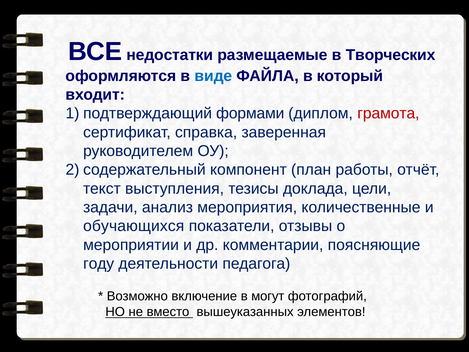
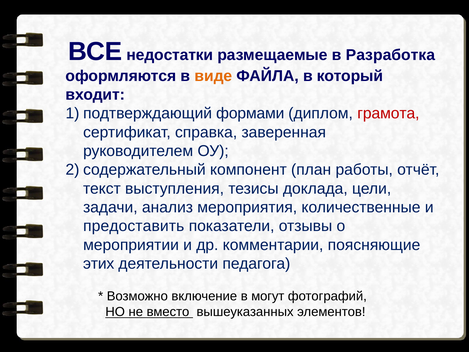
Творческих: Творческих -> Разработка
виде colour: blue -> orange
обучающихся: обучающихся -> предоставить
году: году -> этих
